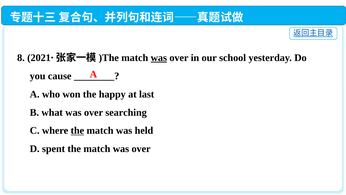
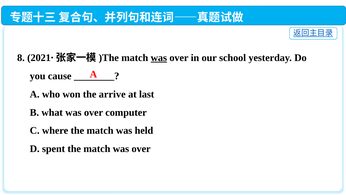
happy: happy -> arrive
searching: searching -> computer
the at (77, 130) underline: present -> none
